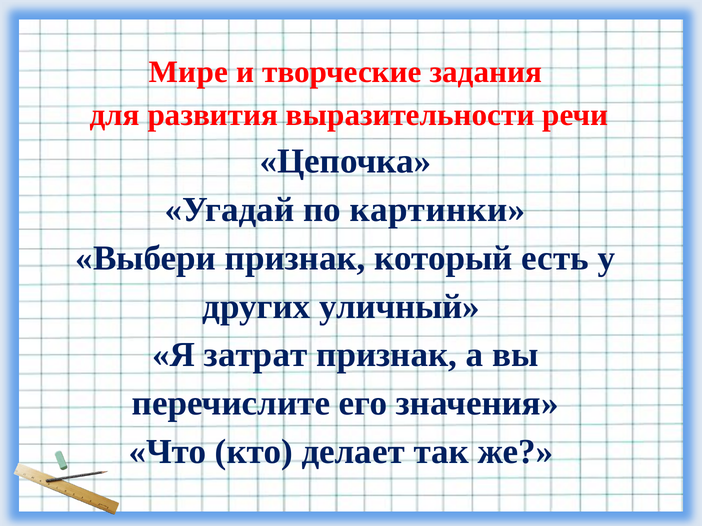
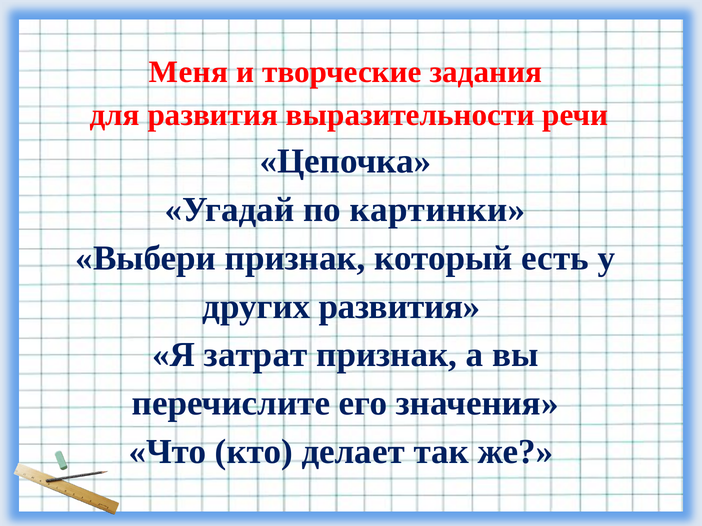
Мире: Мире -> Меня
других уличный: уличный -> развития
